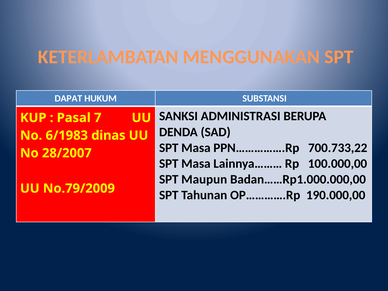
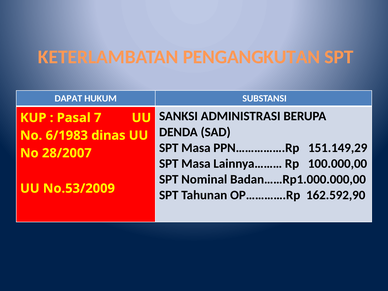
MENGGUNAKAN: MENGGUNAKAN -> PENGANGKUTAN
700.733,22: 700.733,22 -> 151.149,29
Maupun: Maupun -> Nominal
No.79/2009: No.79/2009 -> No.53/2009
190.000,00: 190.000,00 -> 162.592,90
